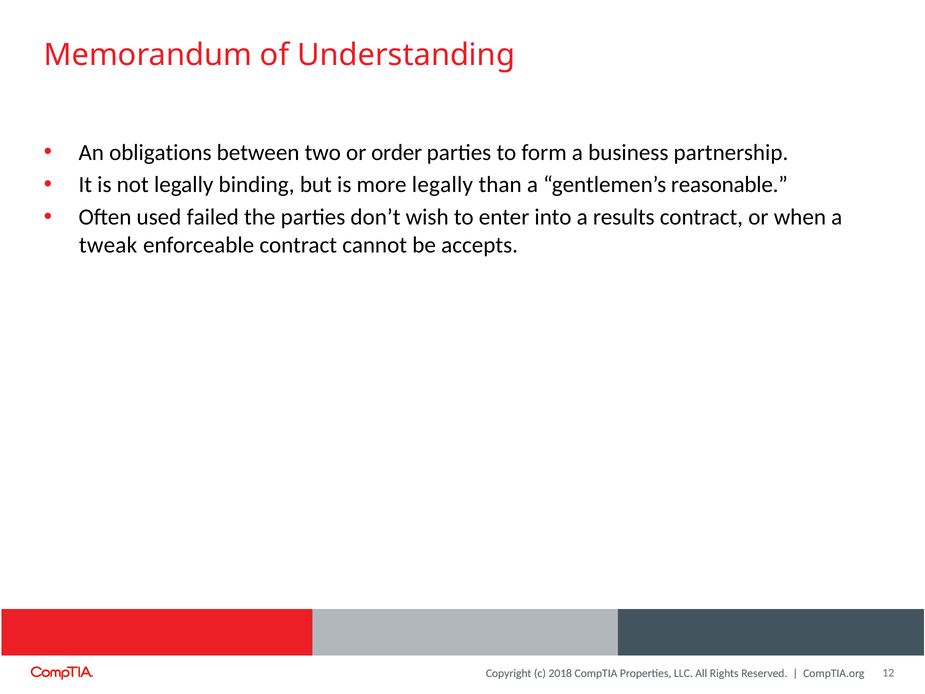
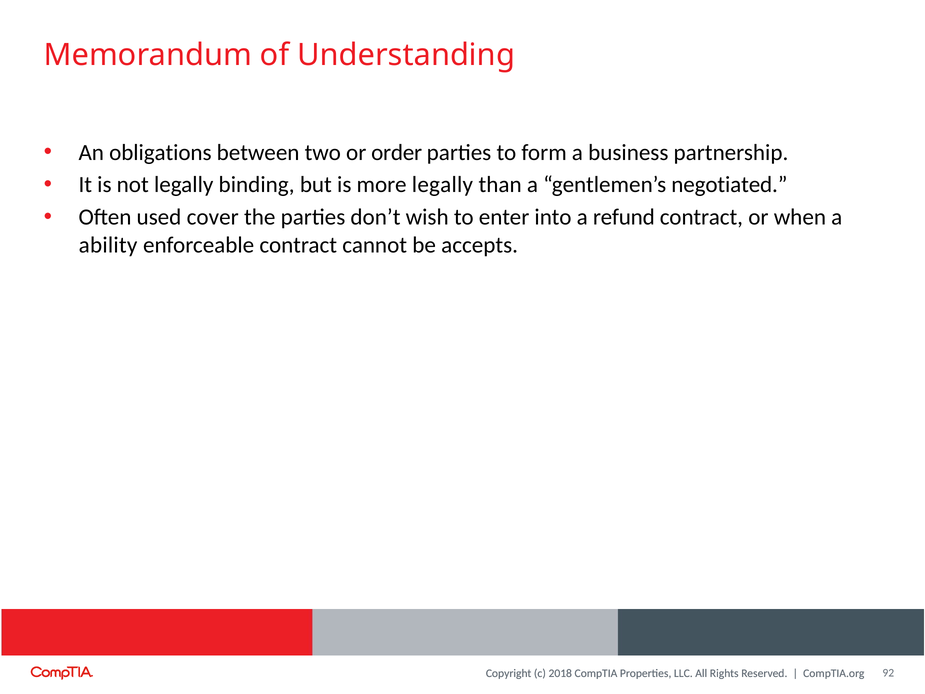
reasonable: reasonable -> negotiated
failed: failed -> cover
results: results -> refund
tweak: tweak -> ability
12: 12 -> 92
